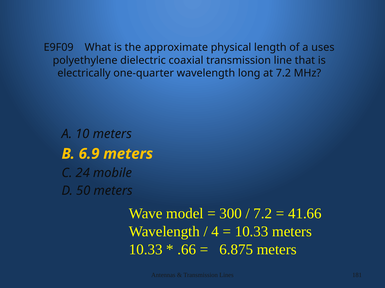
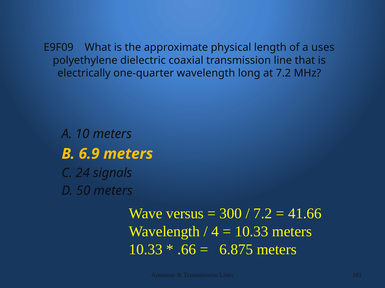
mobile: mobile -> signals
model: model -> versus
